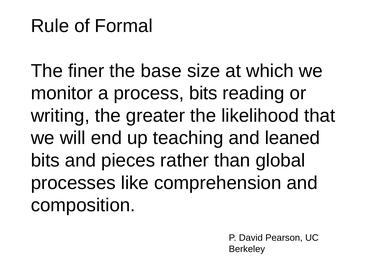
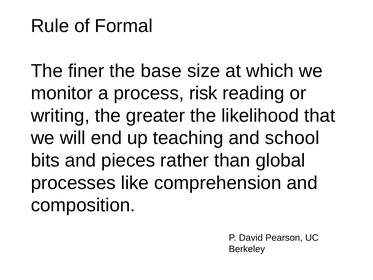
process bits: bits -> risk
leaned: leaned -> school
